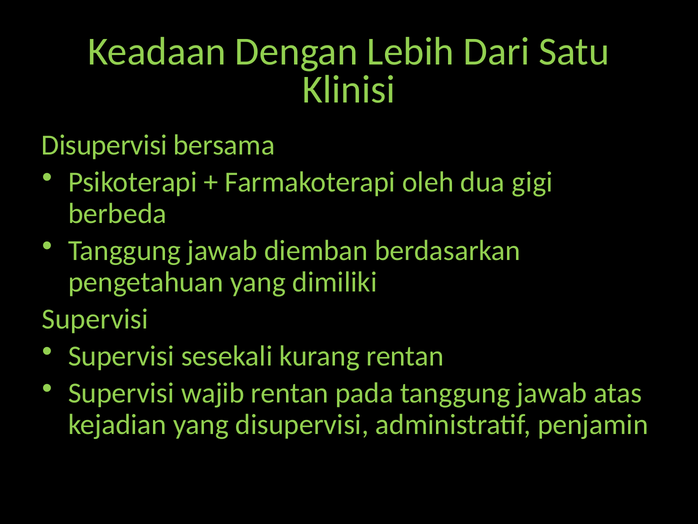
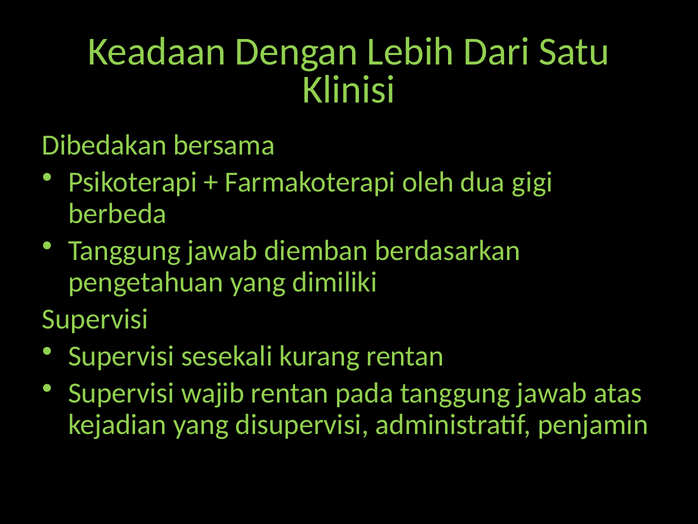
Disupervisi at (104, 145): Disupervisi -> Dibedakan
